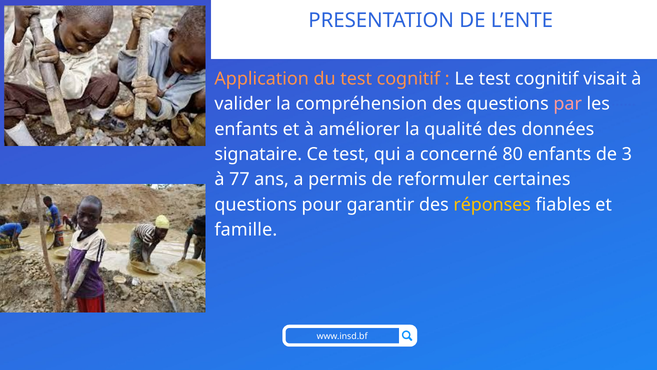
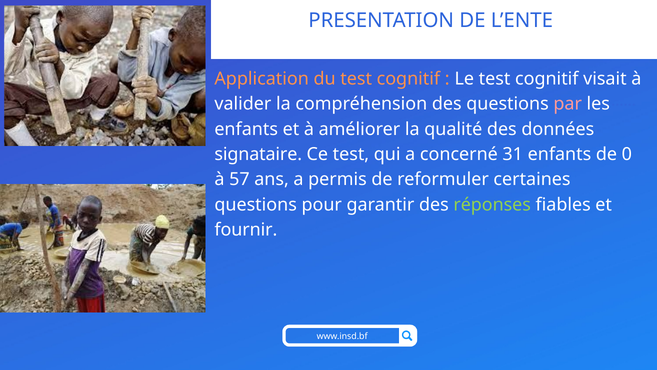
80: 80 -> 31
3: 3 -> 0
77: 77 -> 57
réponses colour: yellow -> light green
famille: famille -> fournir
